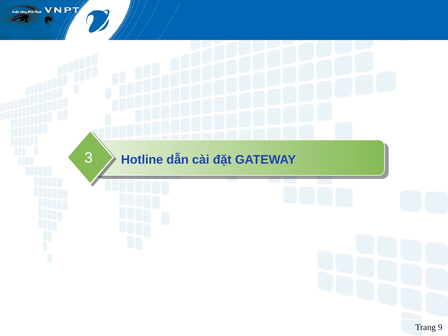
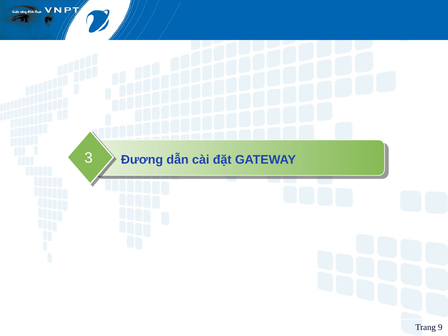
Hotline: Hotline -> Đương
